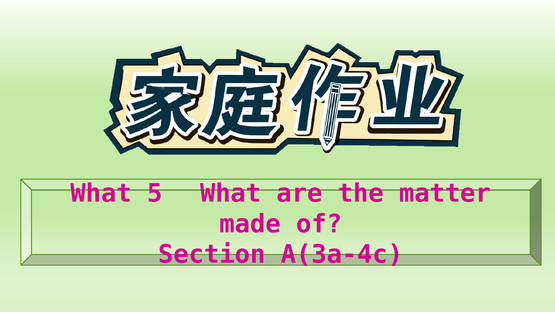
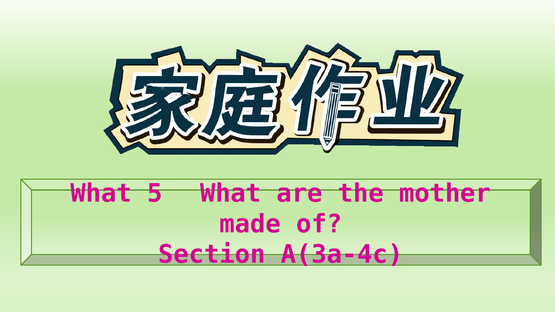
matter: matter -> mother
